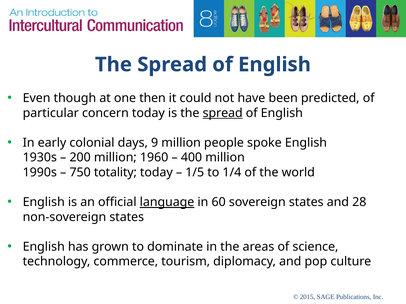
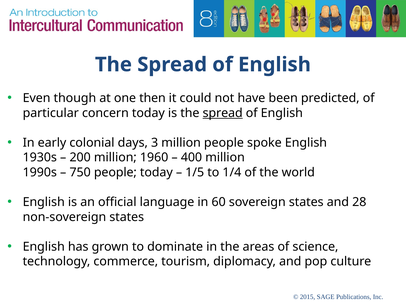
9: 9 -> 3
750 totality: totality -> people
language underline: present -> none
